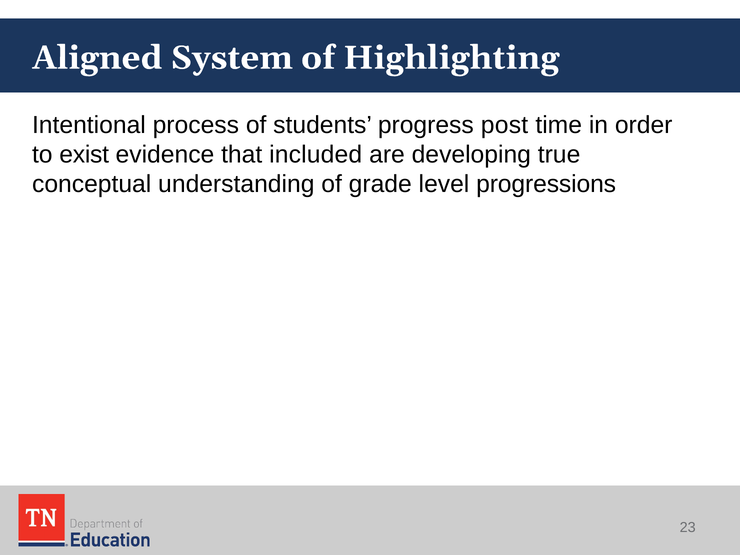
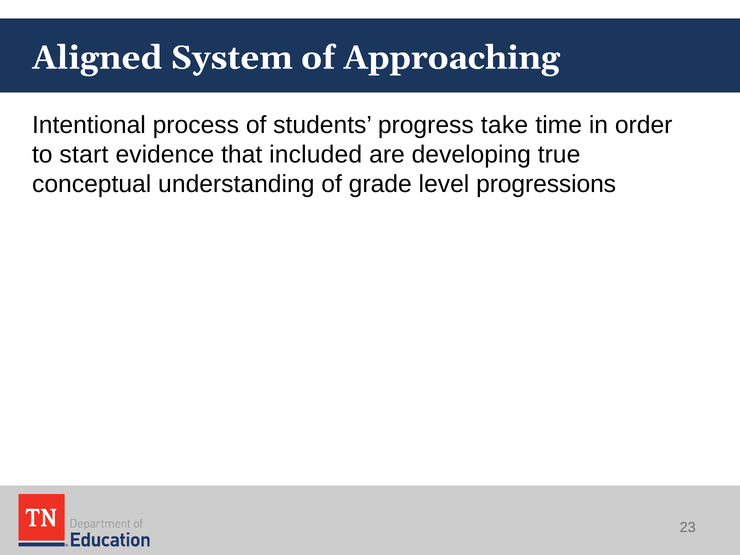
Highlighting: Highlighting -> Approaching
post: post -> take
exist: exist -> start
